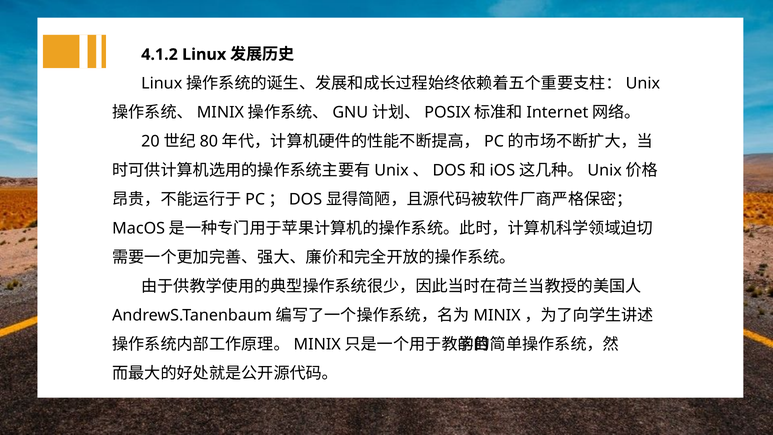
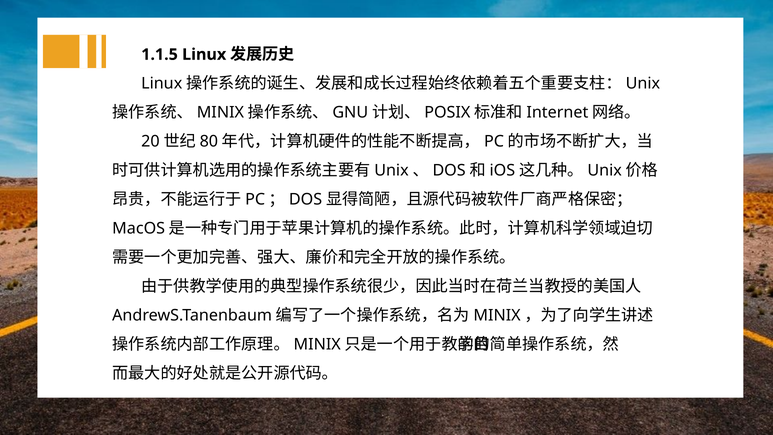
4.1.2: 4.1.2 -> 1.1.5
